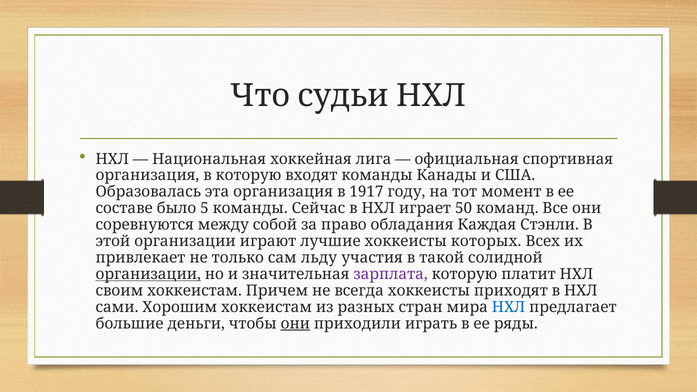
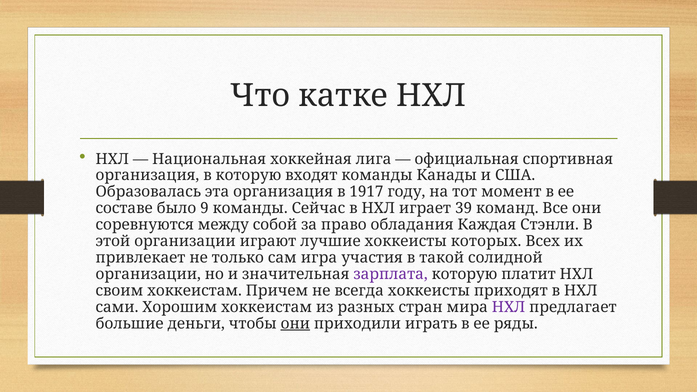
судьи: судьи -> катке
5: 5 -> 9
50: 50 -> 39
льду: льду -> игра
организации at (148, 274) underline: present -> none
НХЛ at (509, 307) colour: blue -> purple
